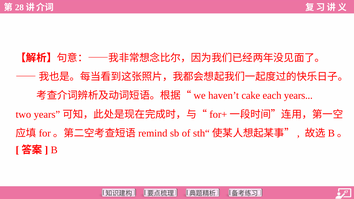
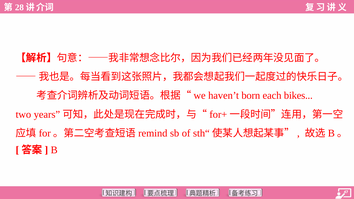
cake: cake -> born
each years: years -> bikes
